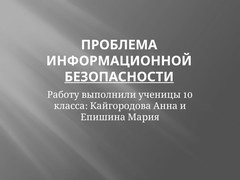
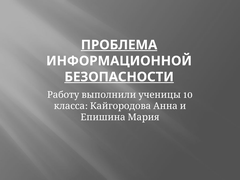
ПРОБЛЕМА underline: none -> present
